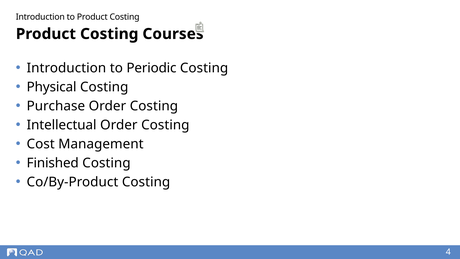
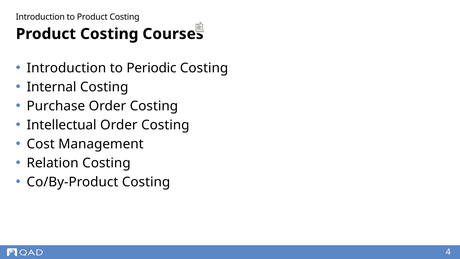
Physical: Physical -> Internal
Finished: Finished -> Relation
